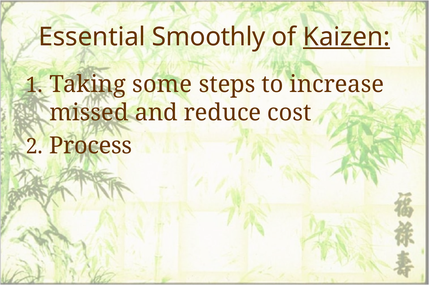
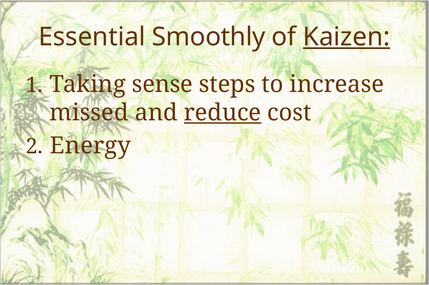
some: some -> sense
reduce underline: none -> present
Process: Process -> Energy
